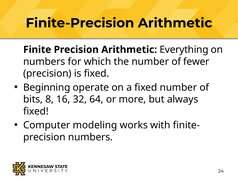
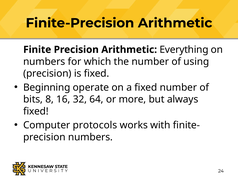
fewer: fewer -> using
modeling: modeling -> protocols
